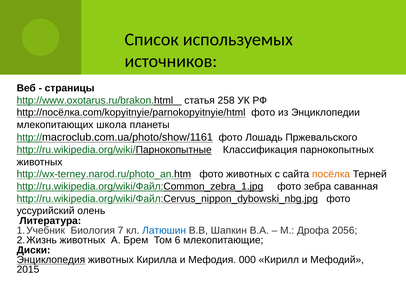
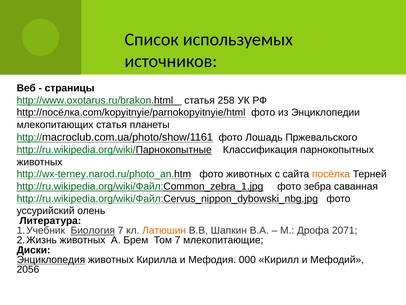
млекопитающих школа: школа -> статья
Биология underline: none -> present
Латюшин colour: blue -> orange
2056: 2056 -> 2071
Том 6: 6 -> 7
2015: 2015 -> 2056
